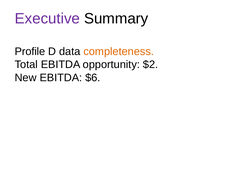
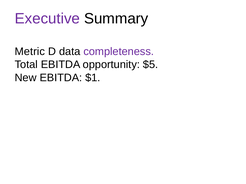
Profile: Profile -> Metric
completeness colour: orange -> purple
$2: $2 -> $5
$6: $6 -> $1
